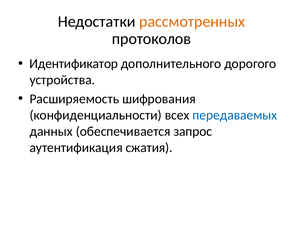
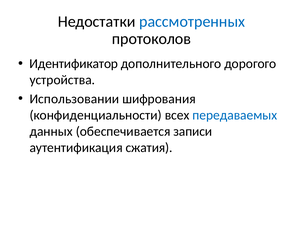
рассмотренных colour: orange -> blue
Расширяемость: Расширяемость -> Использовании
запрос: запрос -> записи
